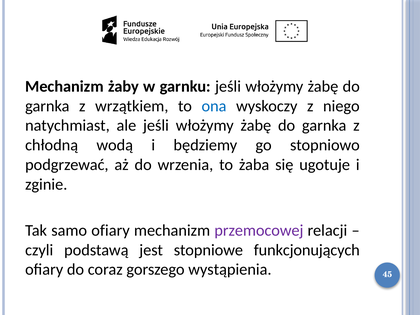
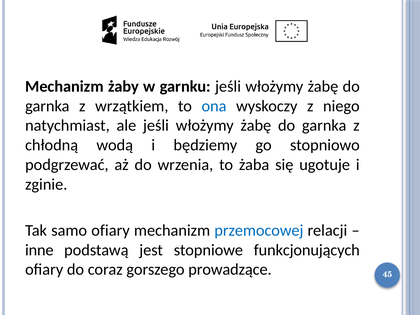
przemocowej colour: purple -> blue
czyli: czyli -> inne
wystąpienia: wystąpienia -> prowadzące
